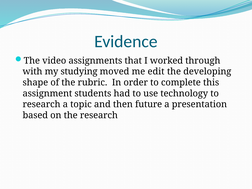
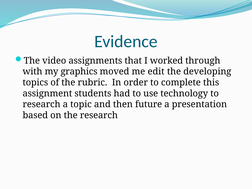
studying: studying -> graphics
shape: shape -> topics
